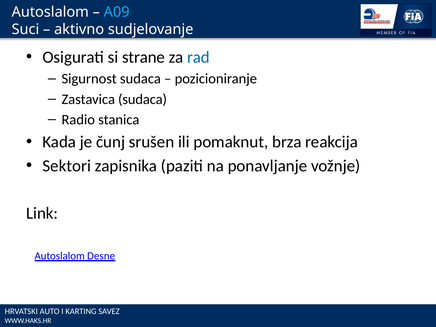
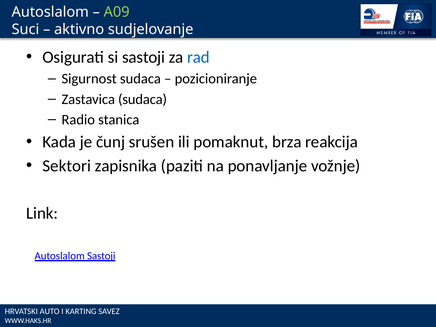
A09 colour: light blue -> light green
si strane: strane -> sastoji
Autoslalom Desne: Desne -> Sastoji
